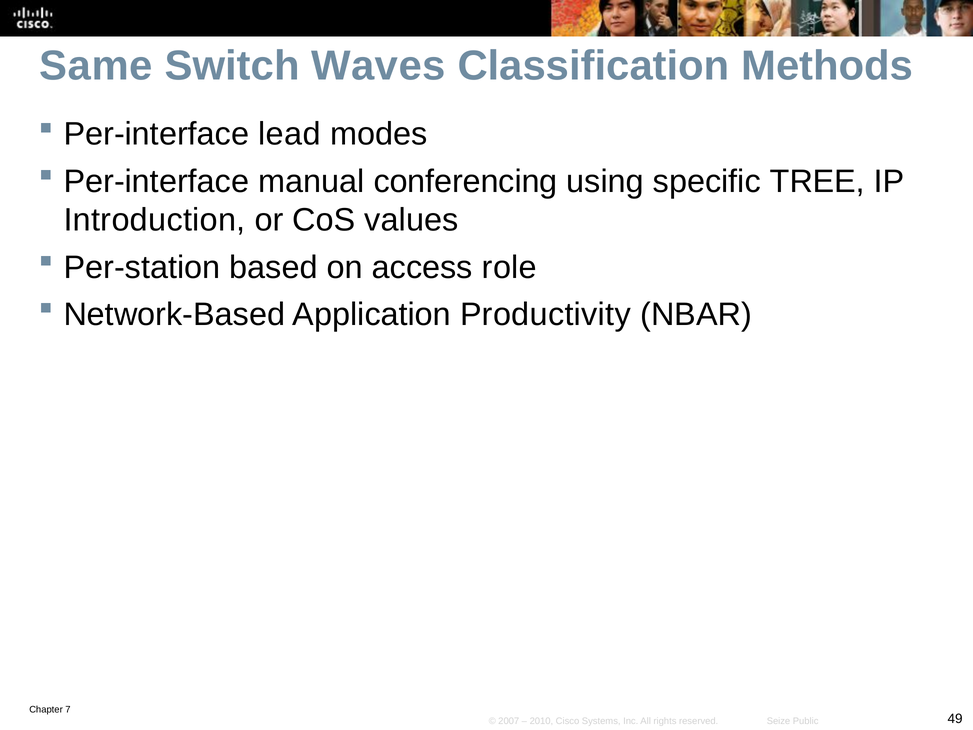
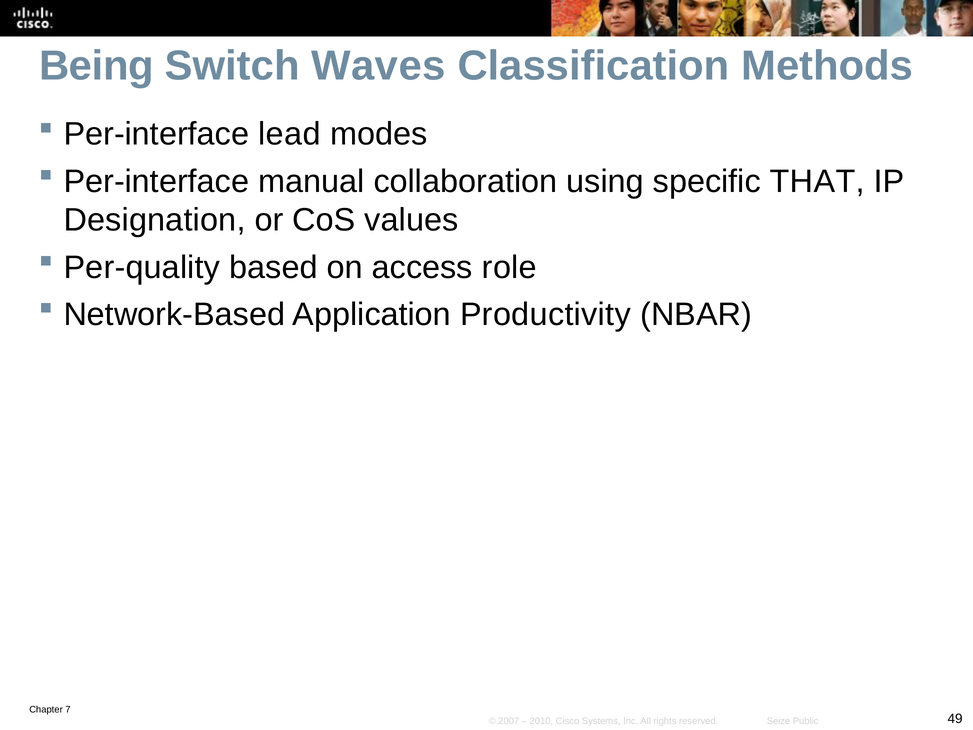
Same: Same -> Being
conferencing: conferencing -> collaboration
TREE: TREE -> THAT
Introduction: Introduction -> Designation
Per-station: Per-station -> Per-quality
